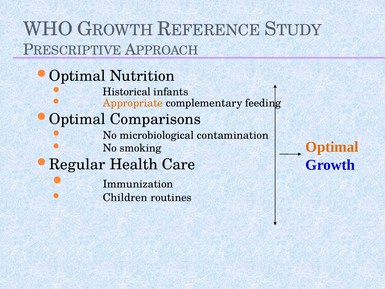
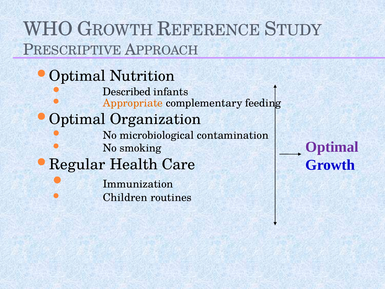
Historical: Historical -> Described
Comparisons: Comparisons -> Organization
Optimal at (332, 147) colour: orange -> purple
